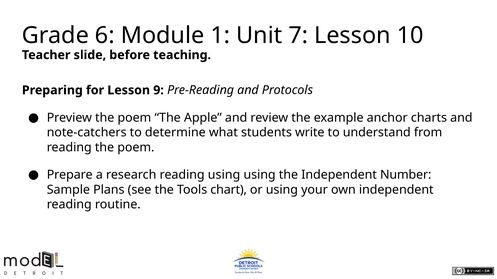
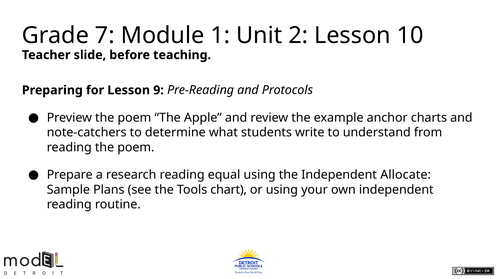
6: 6 -> 7
7: 7 -> 2
reading using: using -> equal
Number: Number -> Allocate
